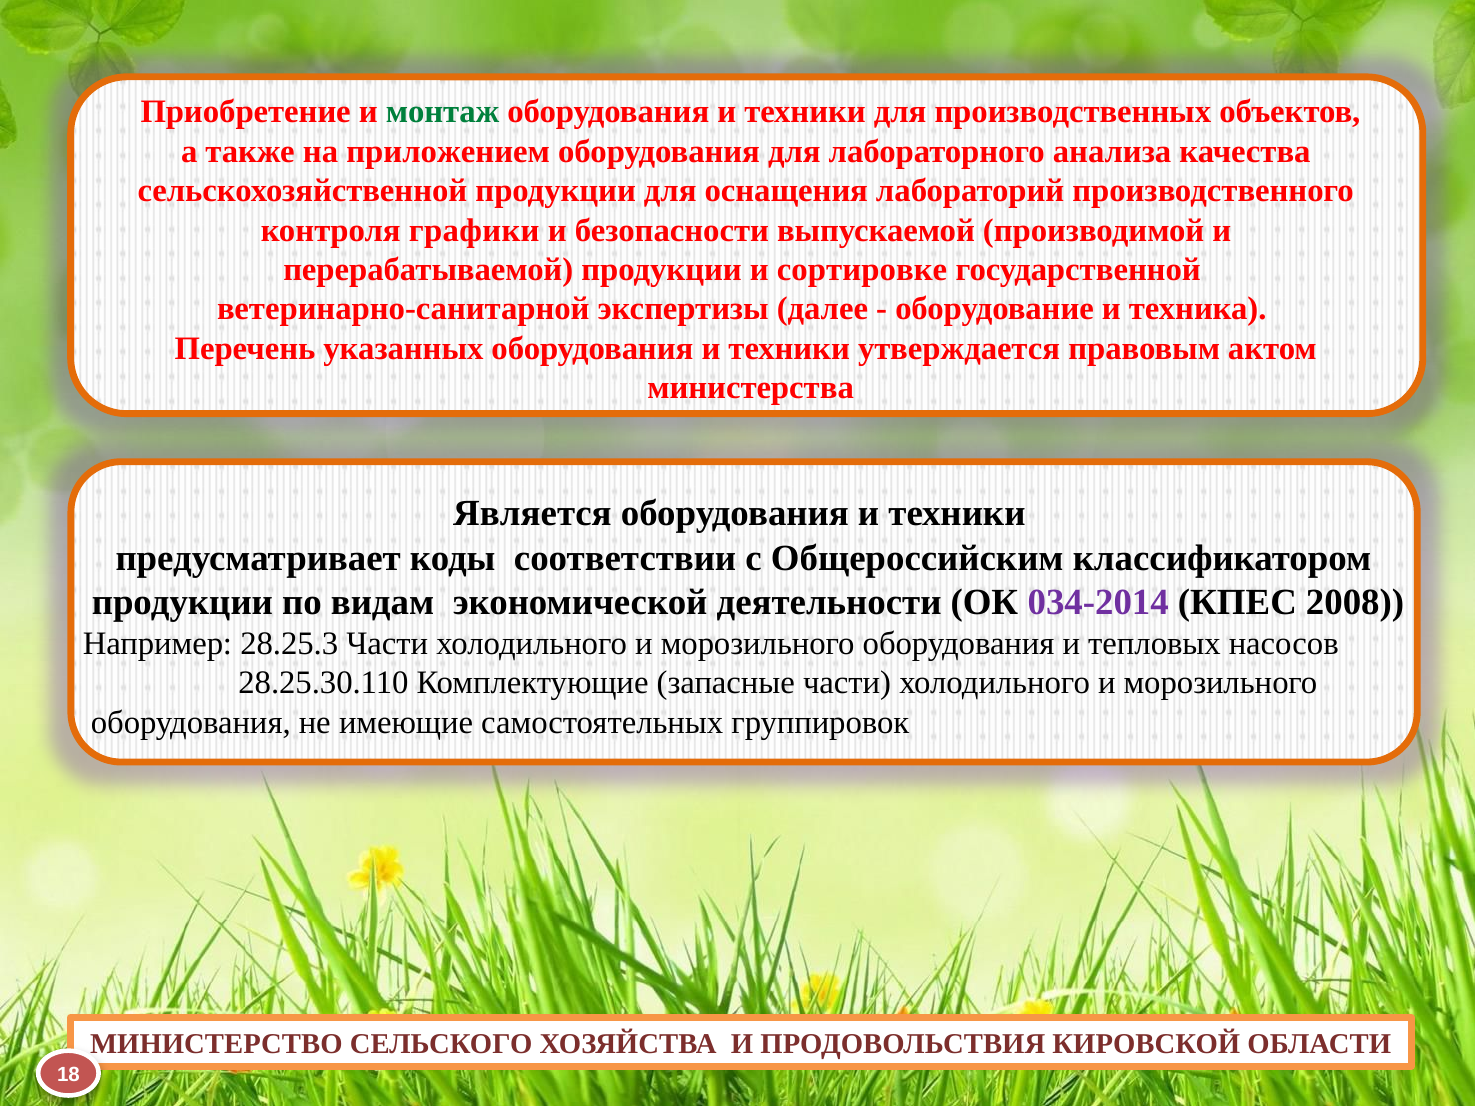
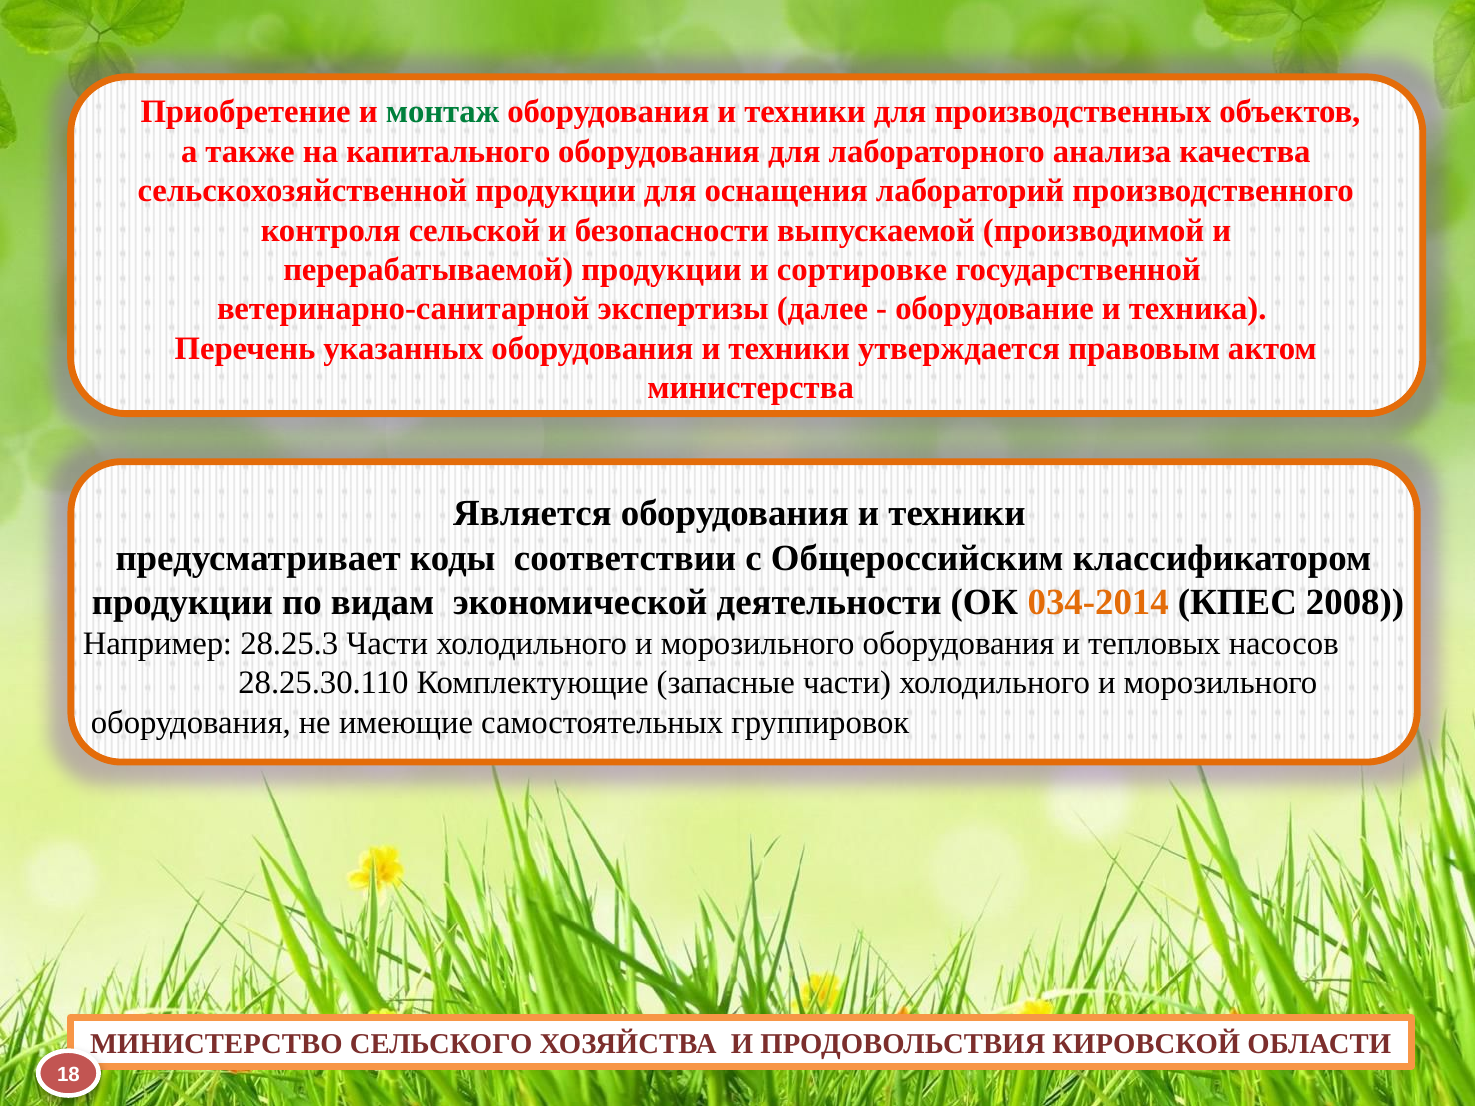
приложением: приложением -> капитального
графики: графики -> сельской
034-2014 colour: purple -> orange
